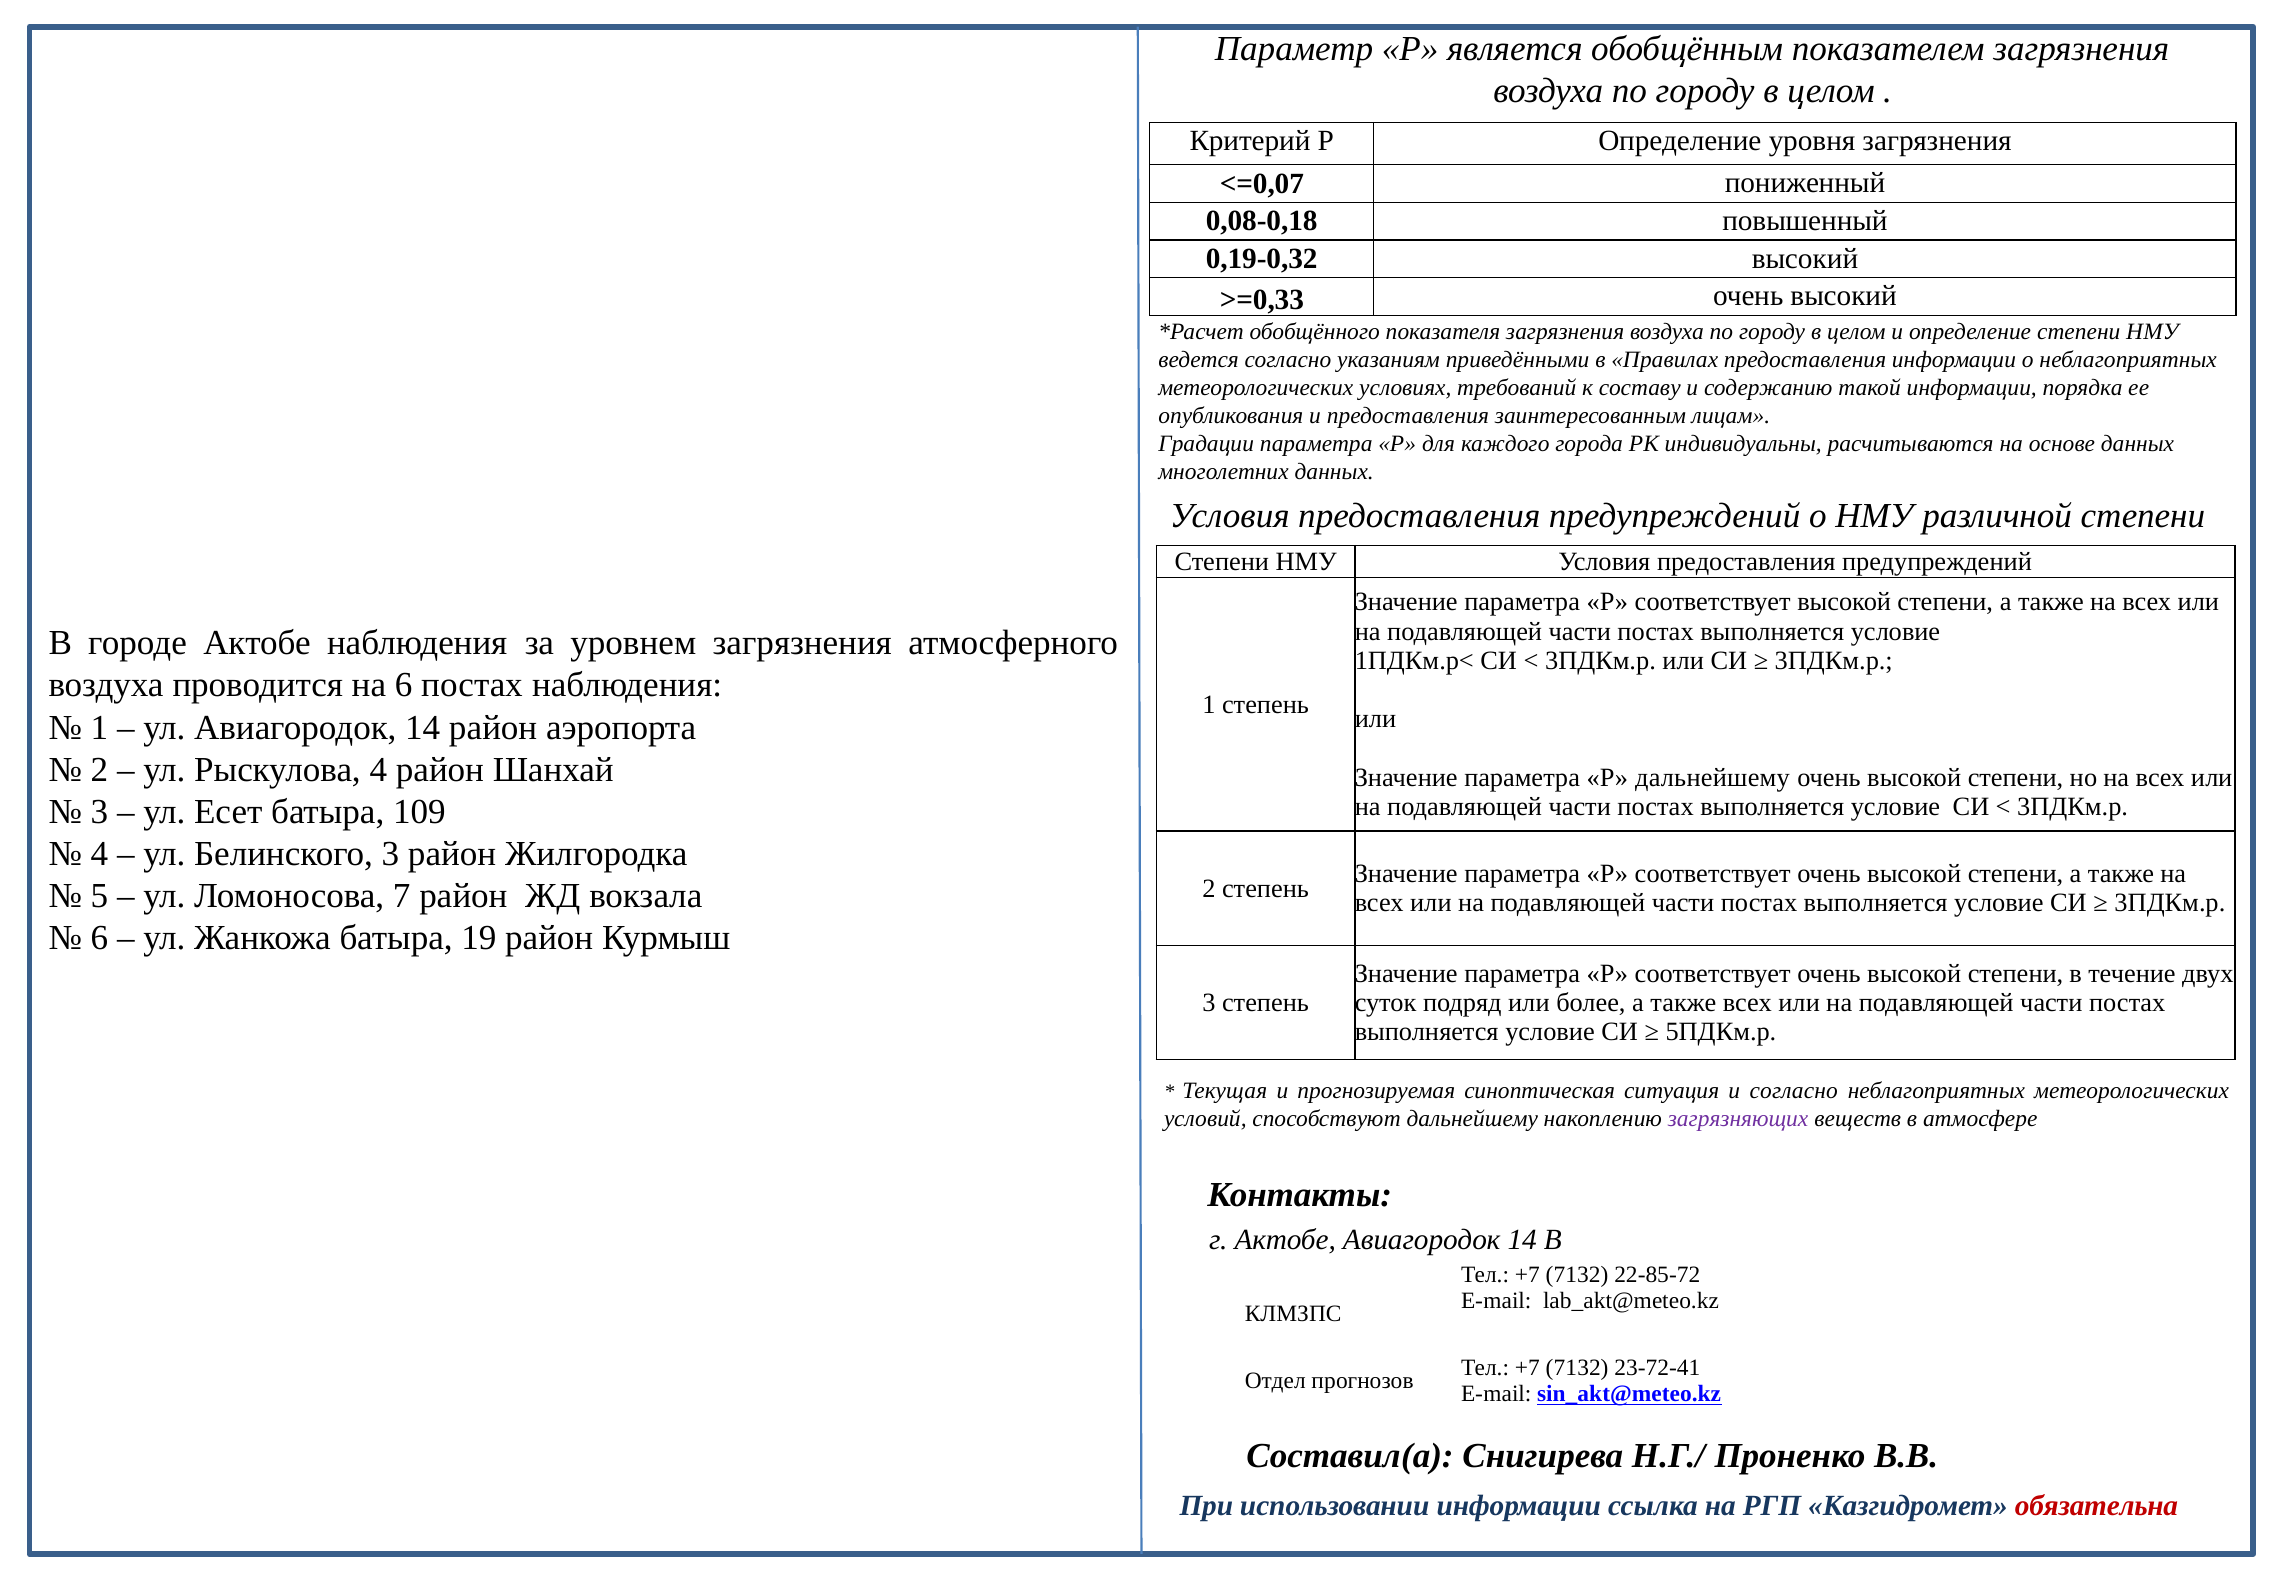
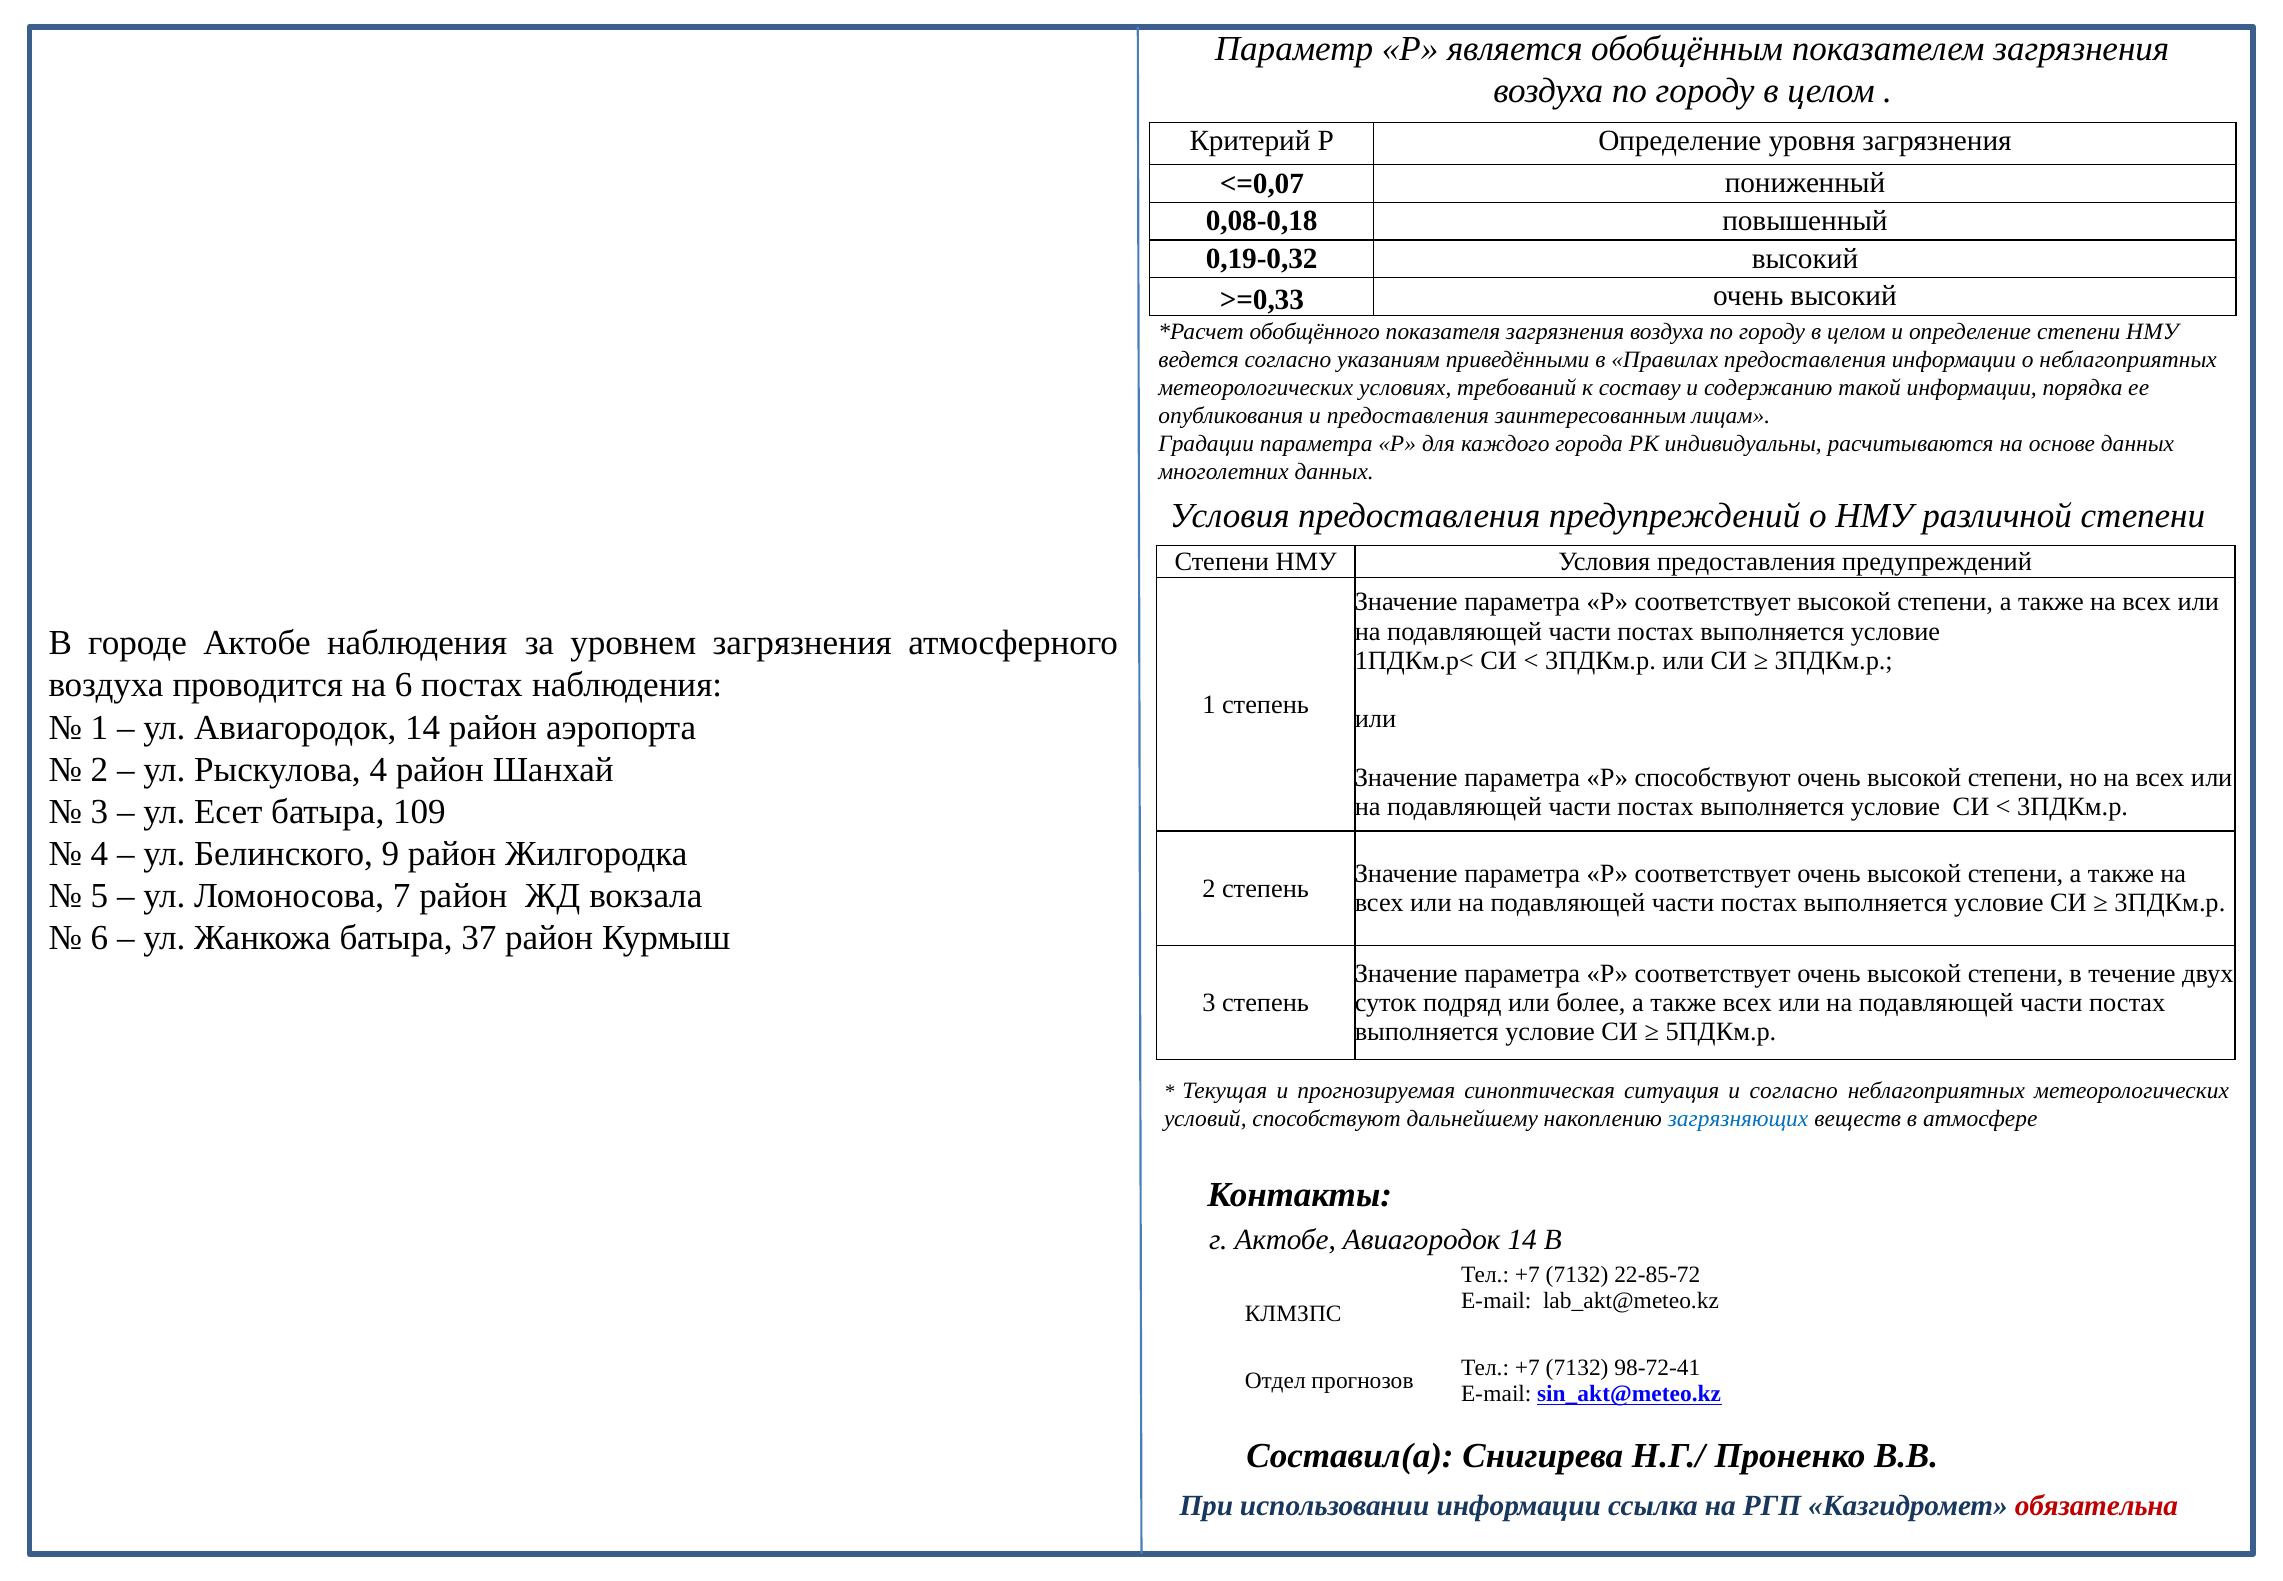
Р дальнейшему: дальнейшему -> способствуют
Белинского 3: 3 -> 9
19: 19 -> 37
загрязняющих colour: purple -> blue
23-72-41: 23-72-41 -> 98-72-41
